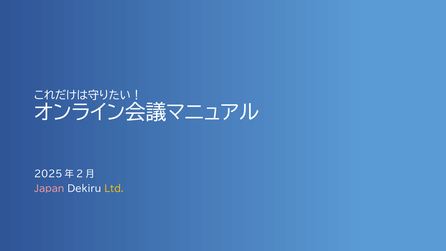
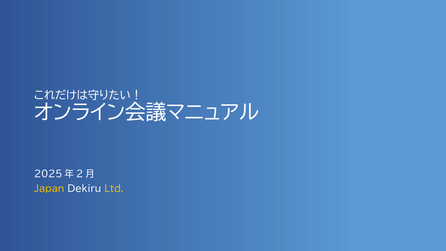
Japan colour: pink -> yellow
